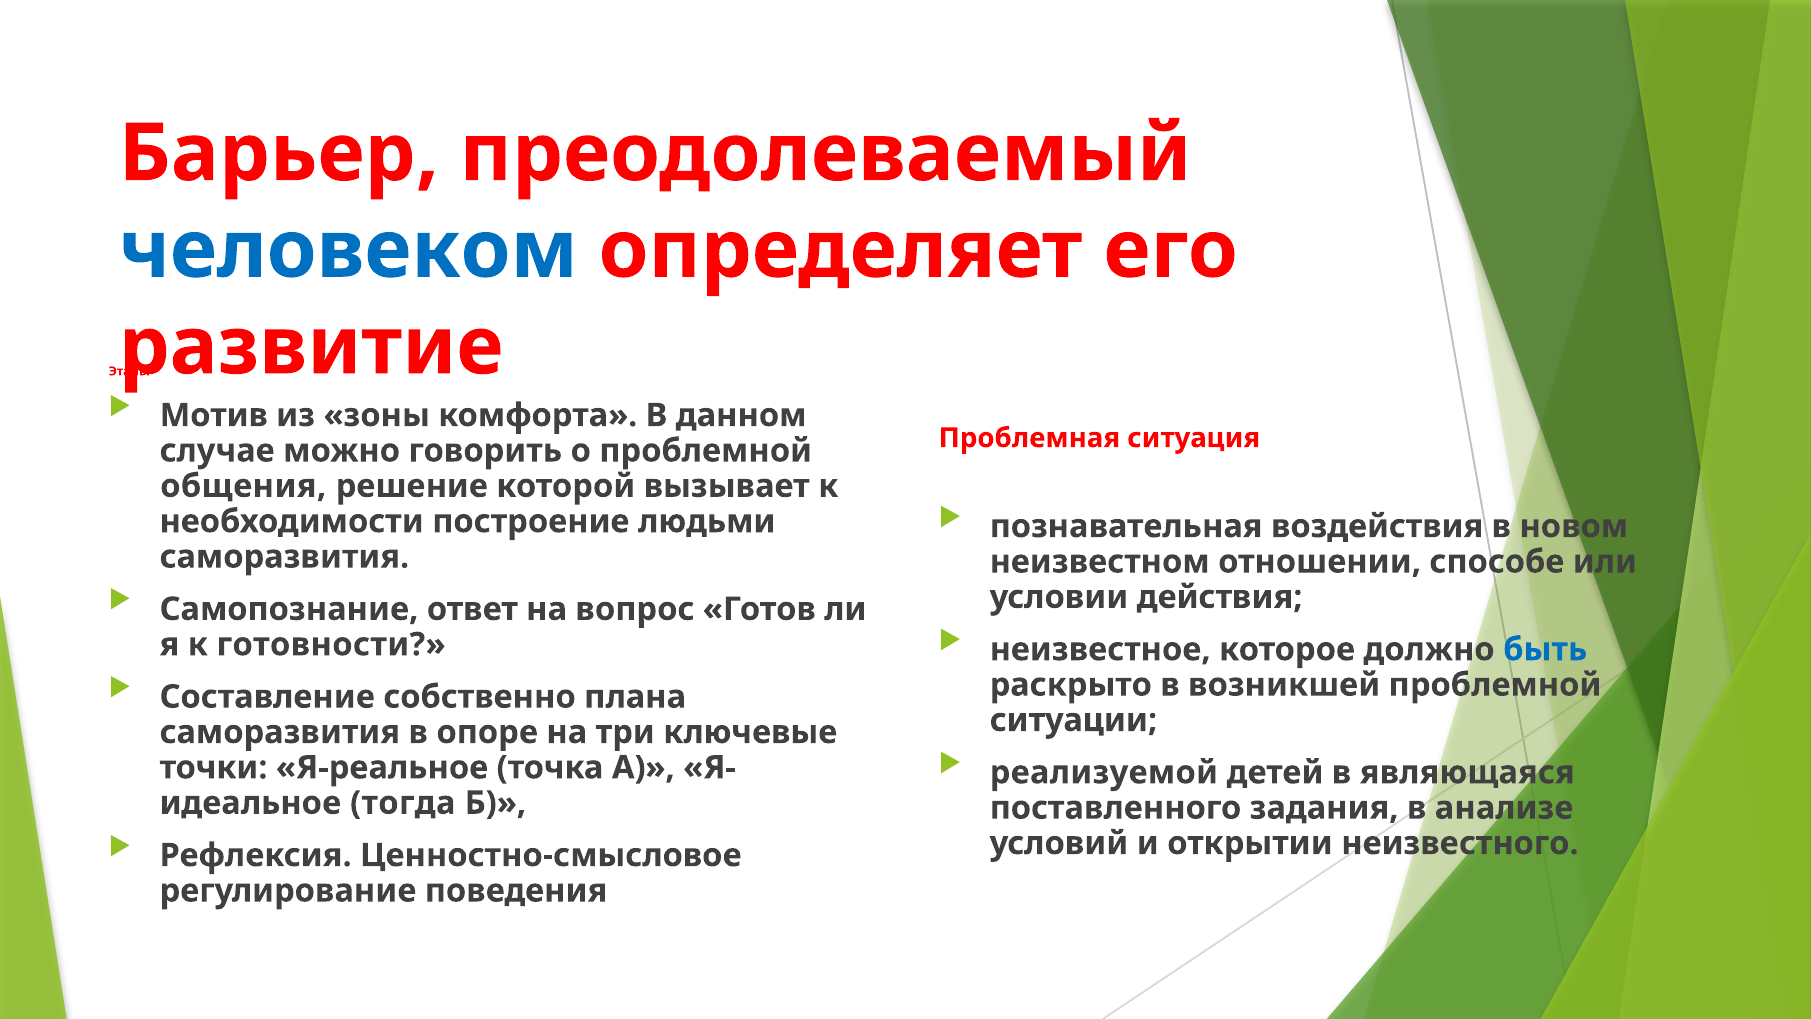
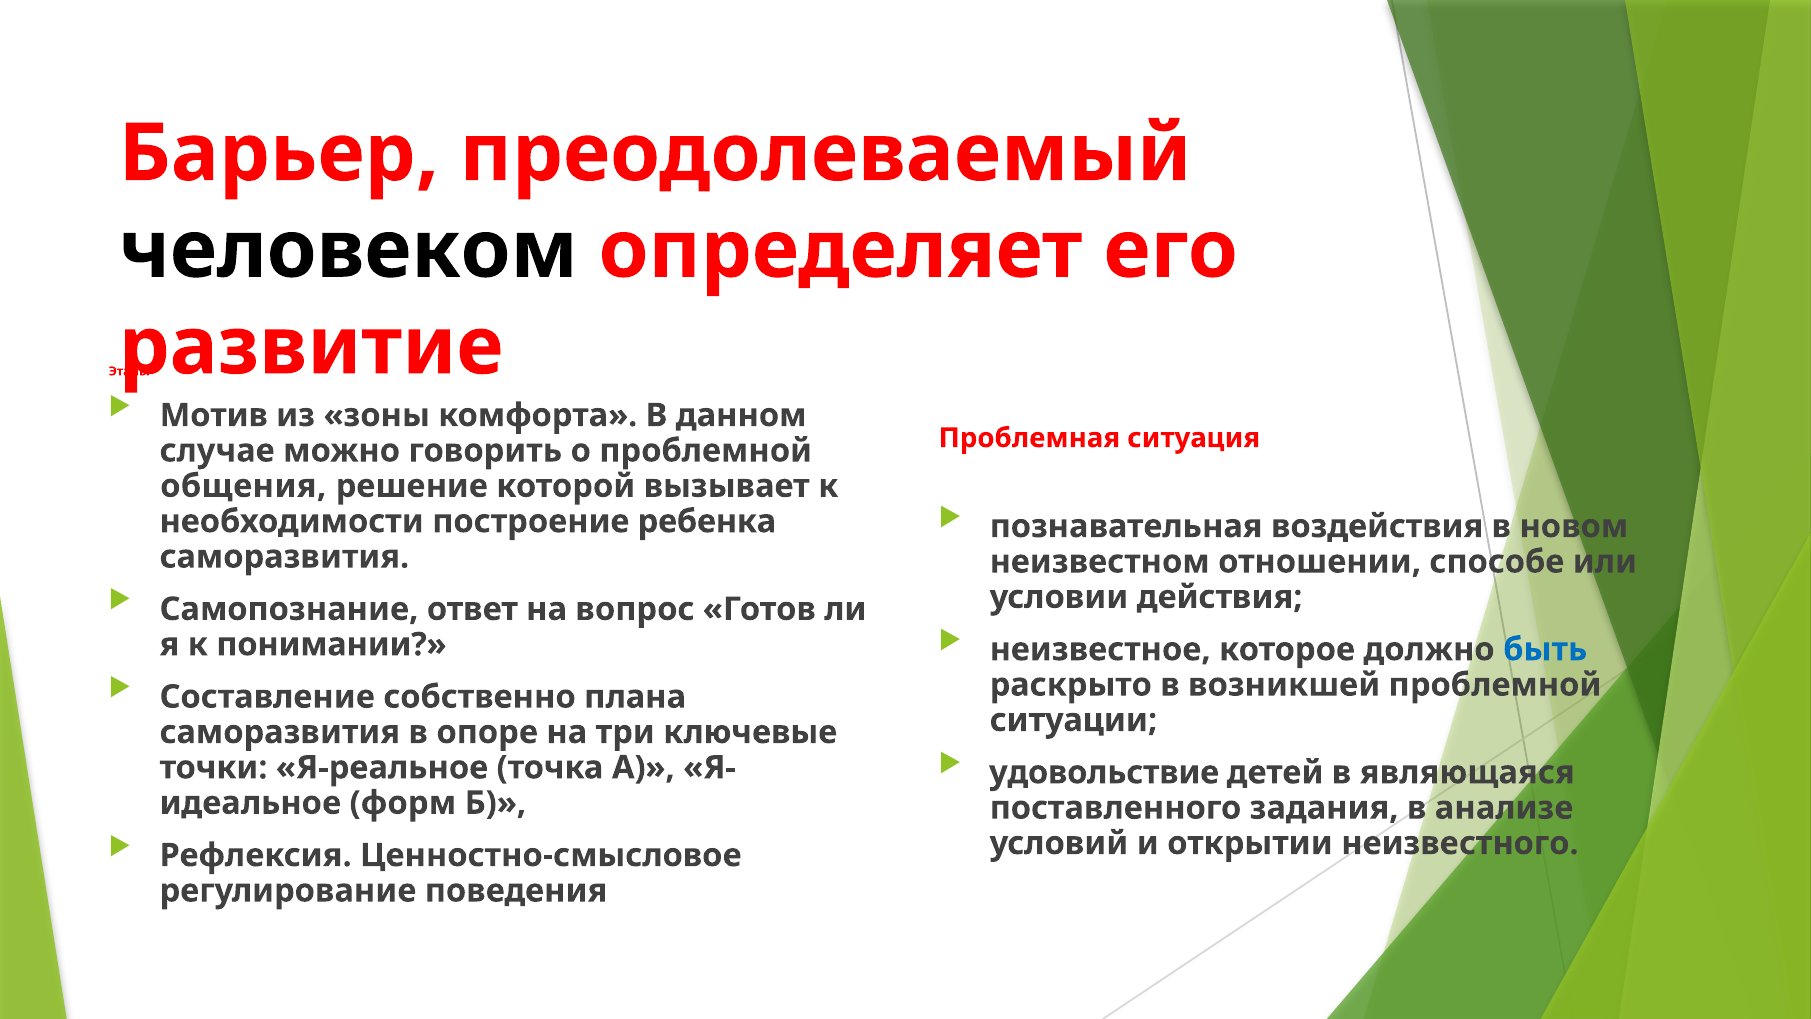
человеком colour: blue -> black
людьми: людьми -> ребенка
готовности: готовности -> понимании
реализуемой: реализуемой -> удовольствие
тогда: тогда -> форм
